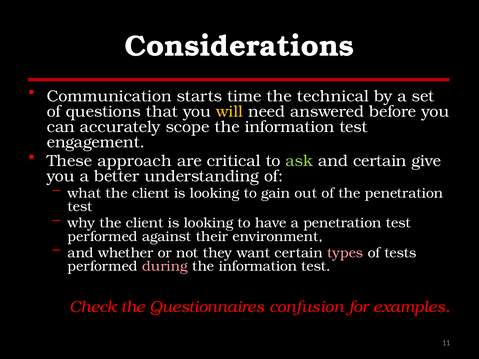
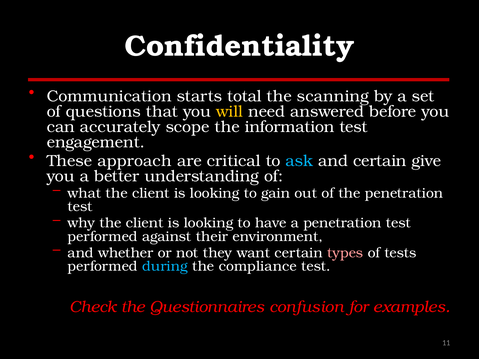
Considerations: Considerations -> Confidentiality
time: time -> total
technical: technical -> scanning
ask colour: light green -> light blue
during colour: pink -> light blue
information at (258, 266): information -> compliance
